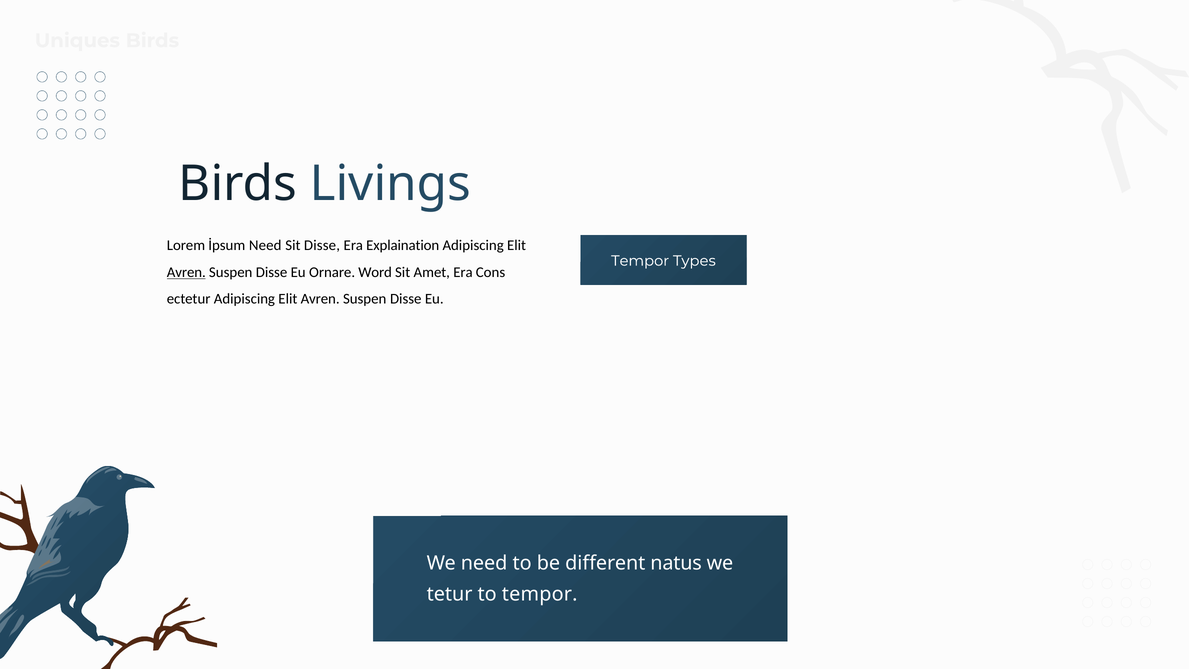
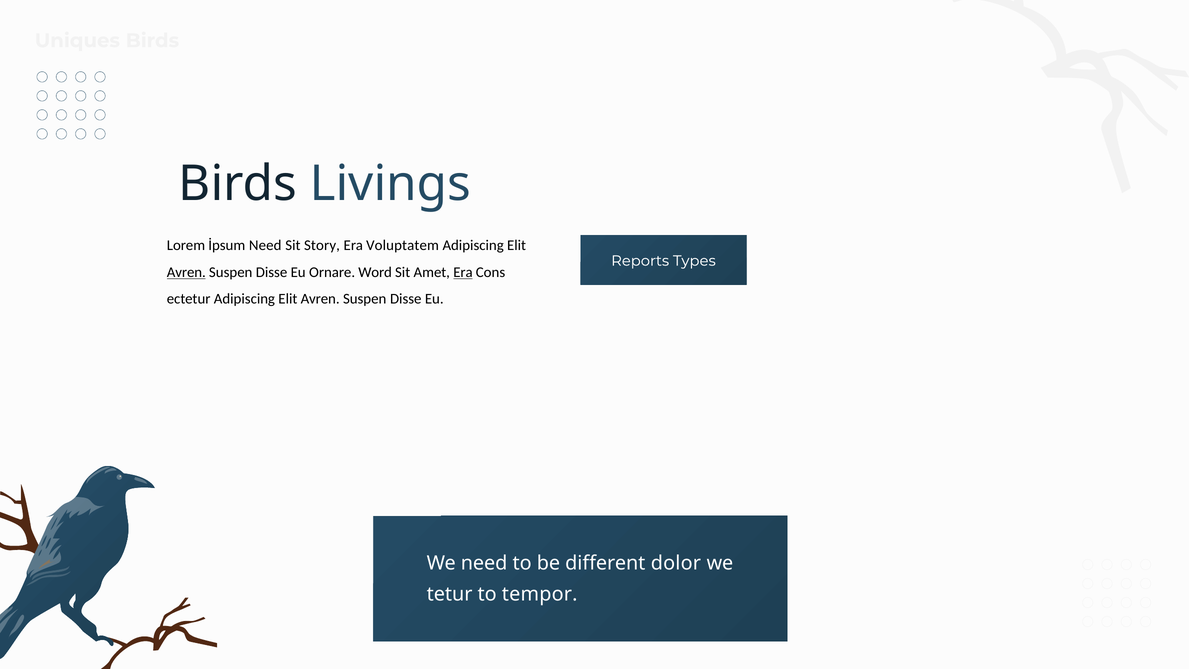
Sit Disse: Disse -> Story
Explaination: Explaination -> Voluptatem
Tempor at (640, 261): Tempor -> Reports
Era at (463, 272) underline: none -> present
natus: natus -> dolor
